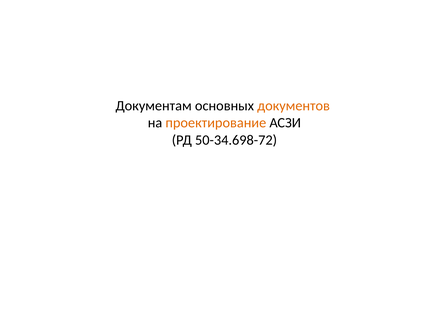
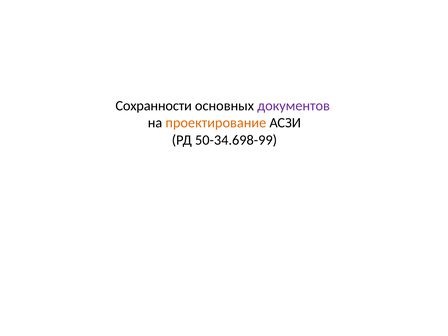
Документам: Документам -> Сохранности
документов colour: orange -> purple
50-34.698-72: 50-34.698-72 -> 50-34.698-99
